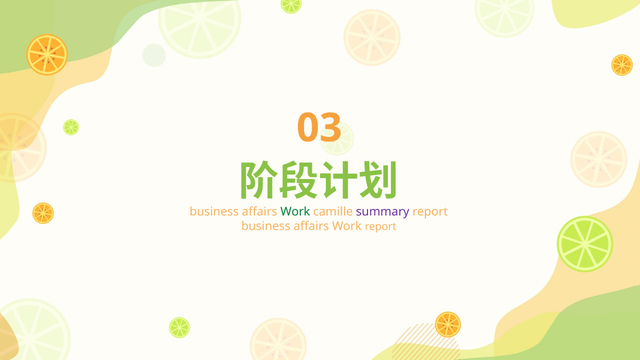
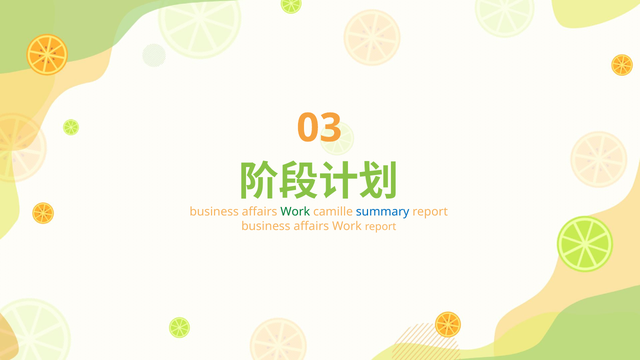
summary colour: purple -> blue
